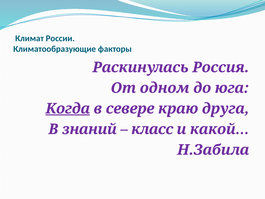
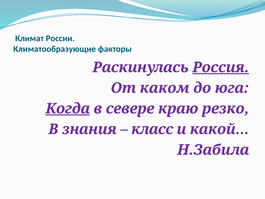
Россия underline: none -> present
одном: одном -> каком
друга: друга -> резко
знаний: знаний -> знания
